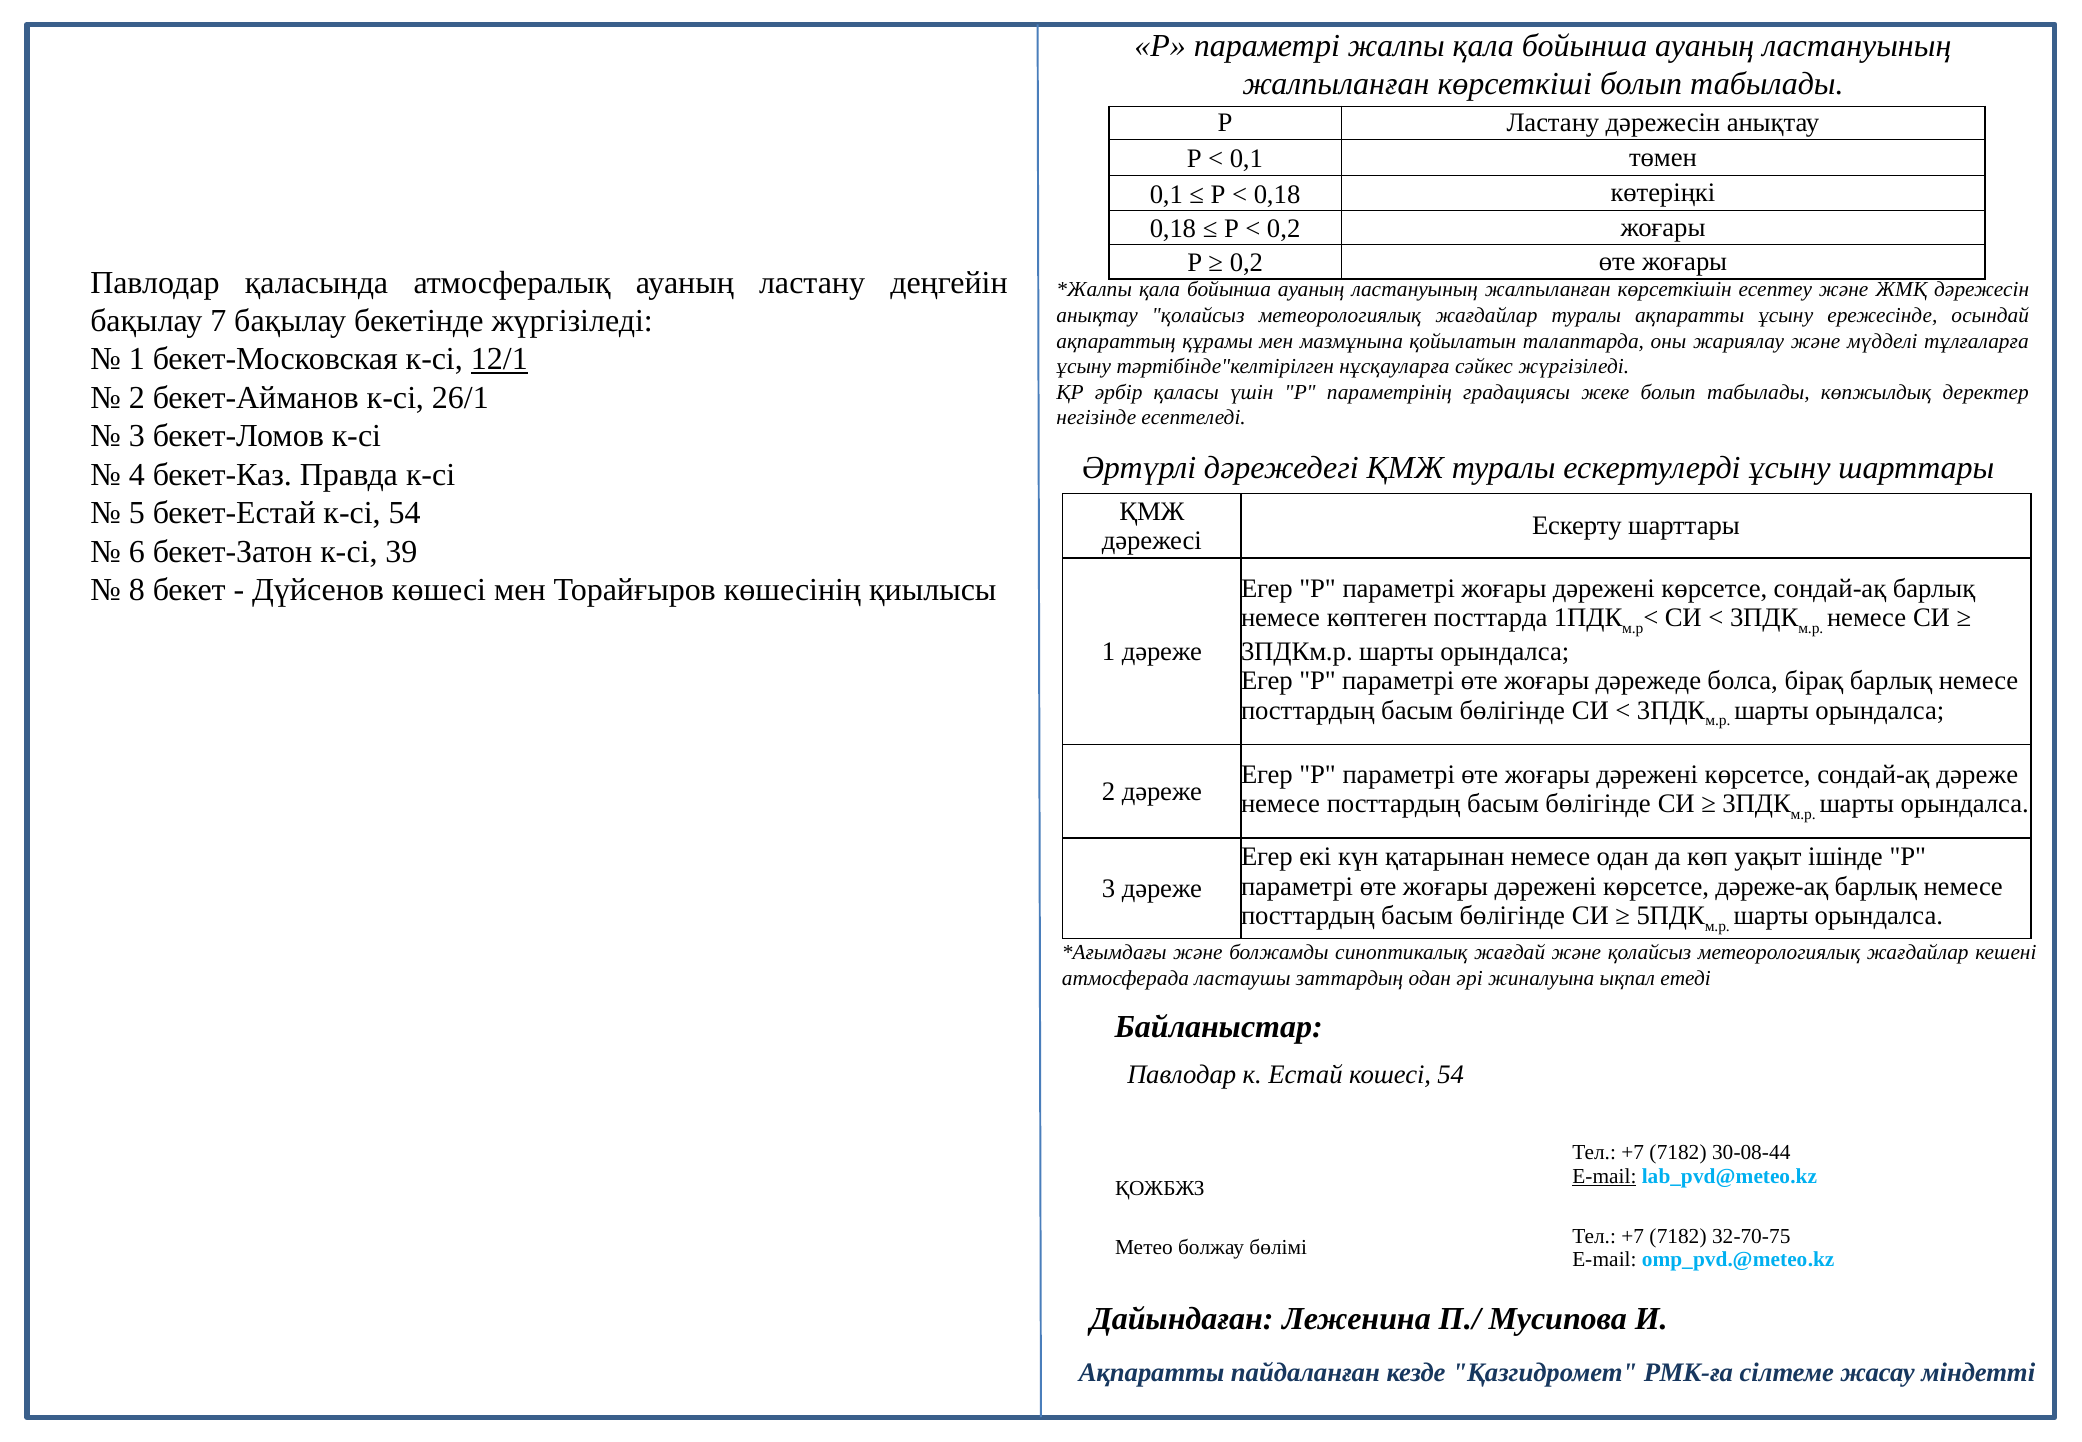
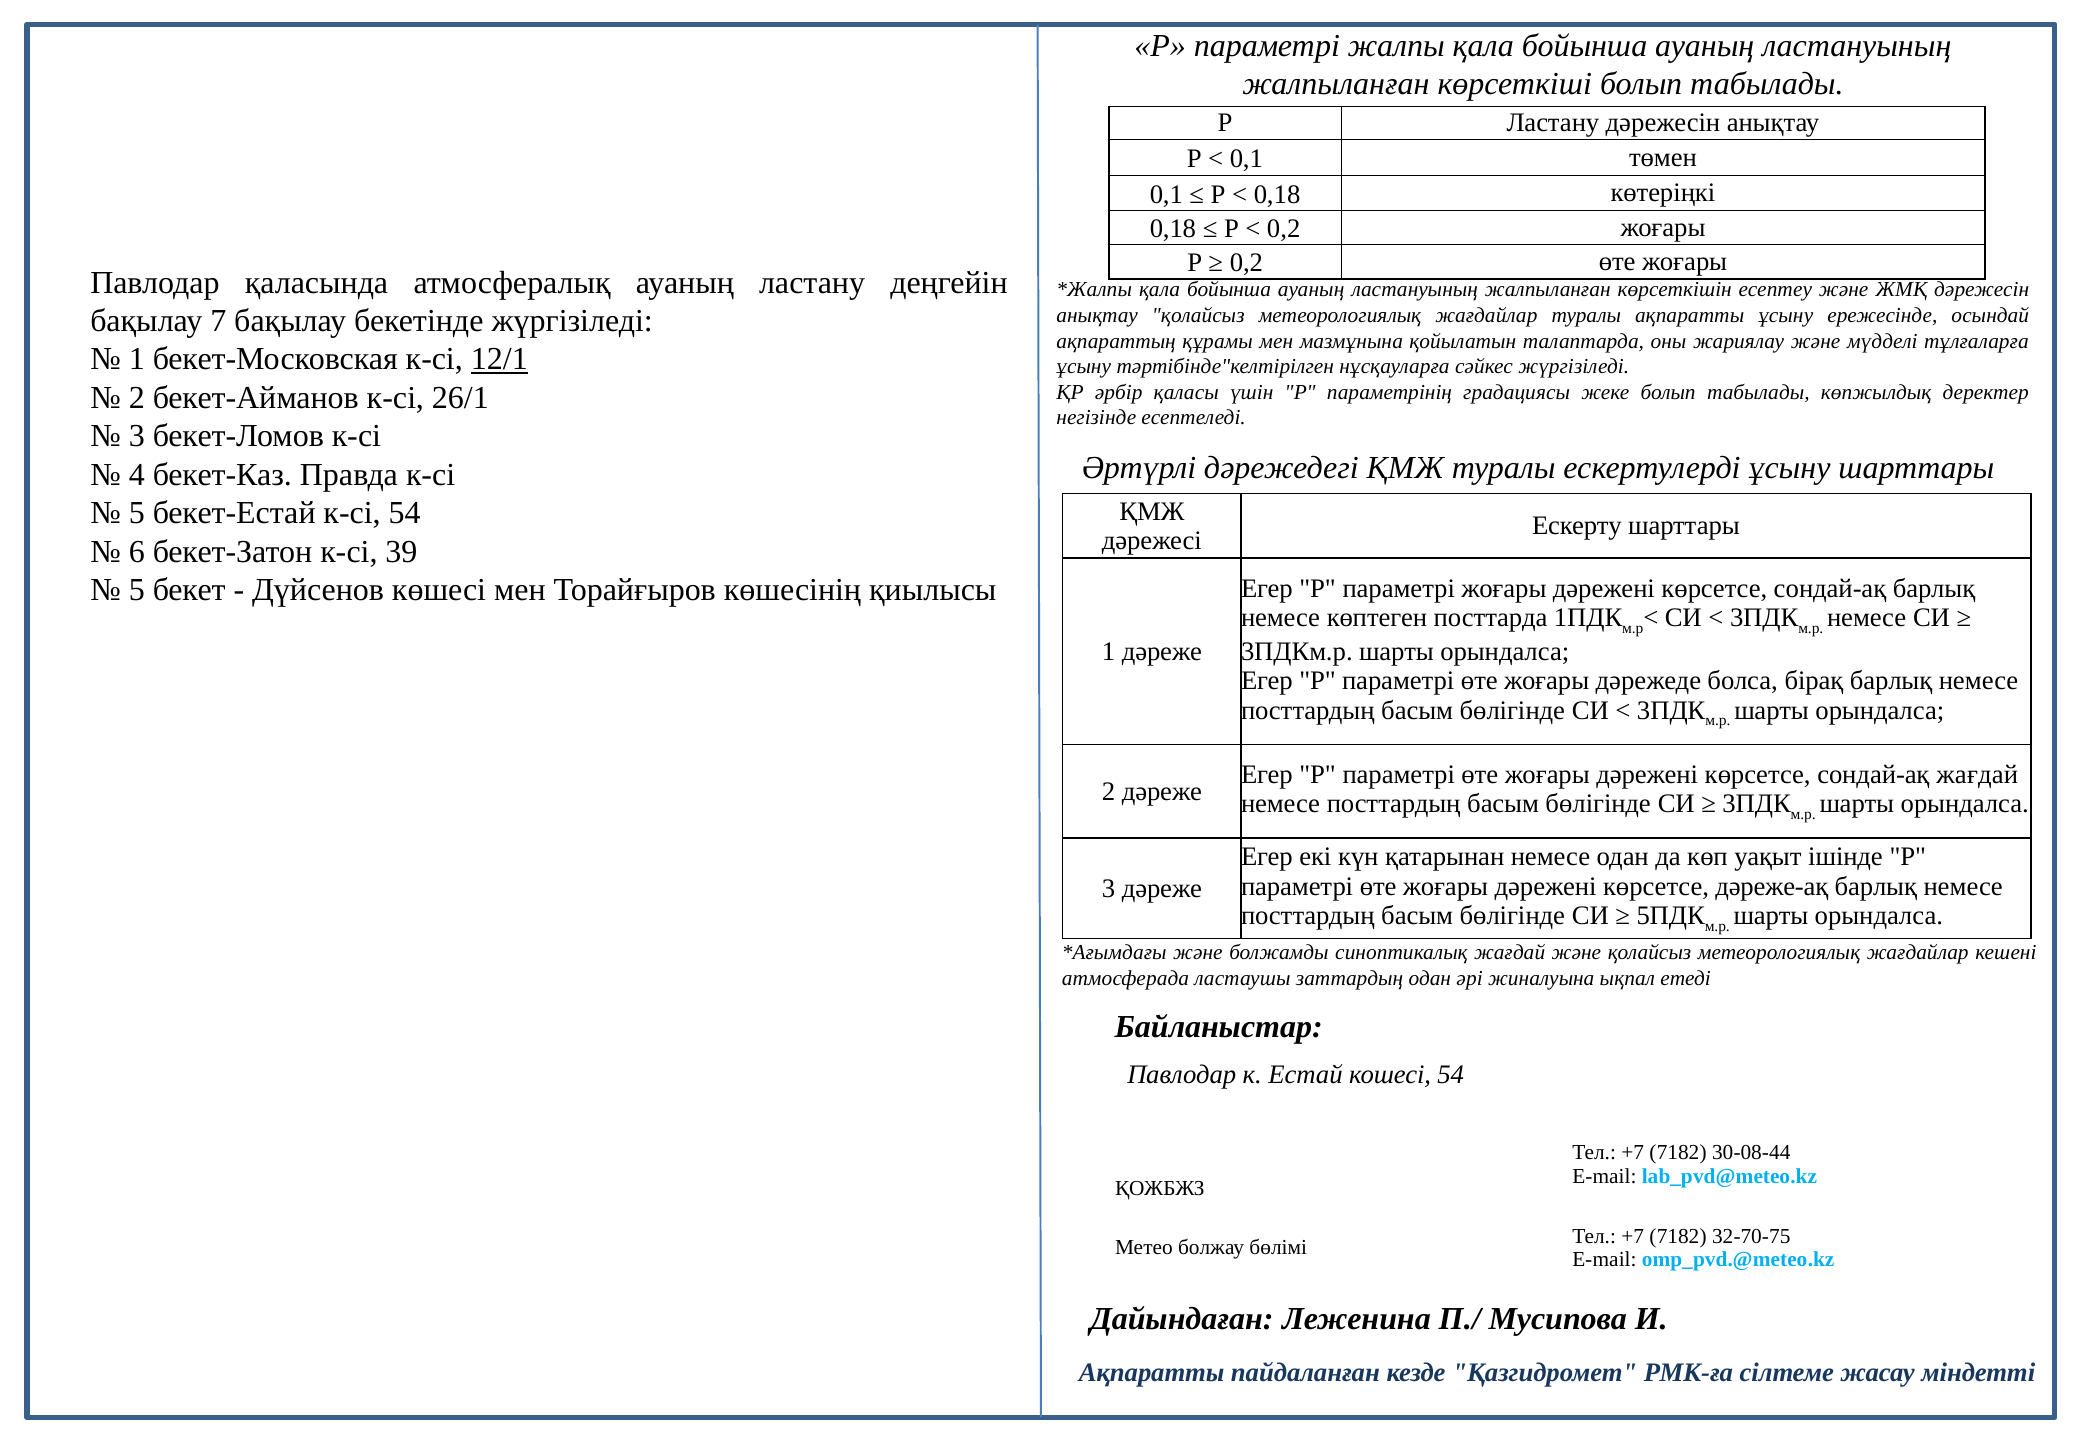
8 at (137, 590): 8 -> 5
сондай-ақ дәреже: дәреже -> жағдай
E-mail at (1604, 1176) underline: present -> none
